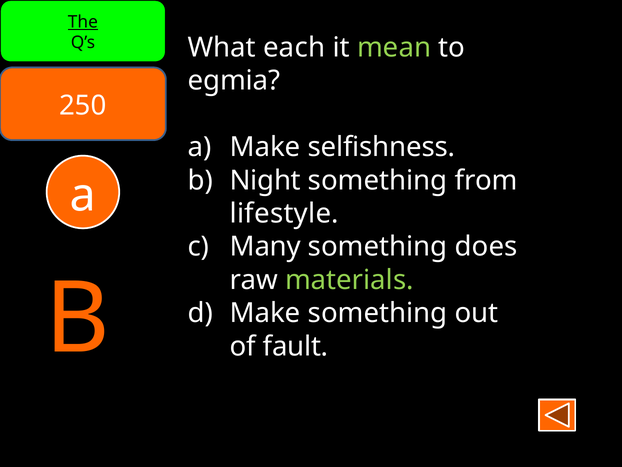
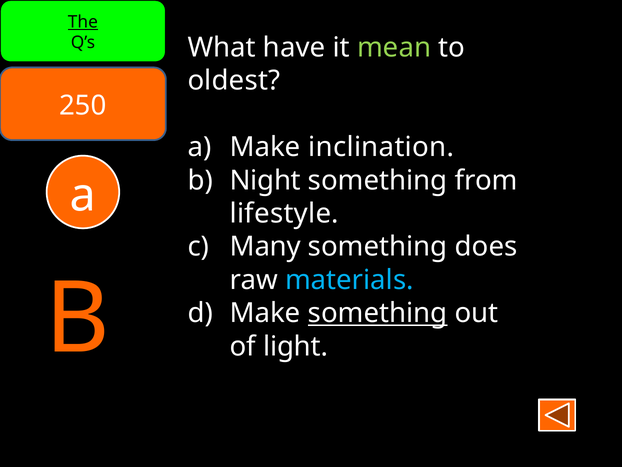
each: each -> have
egmia: egmia -> oldest
selfishness: selfishness -> inclination
materials colour: light green -> light blue
something at (378, 313) underline: none -> present
fault: fault -> light
